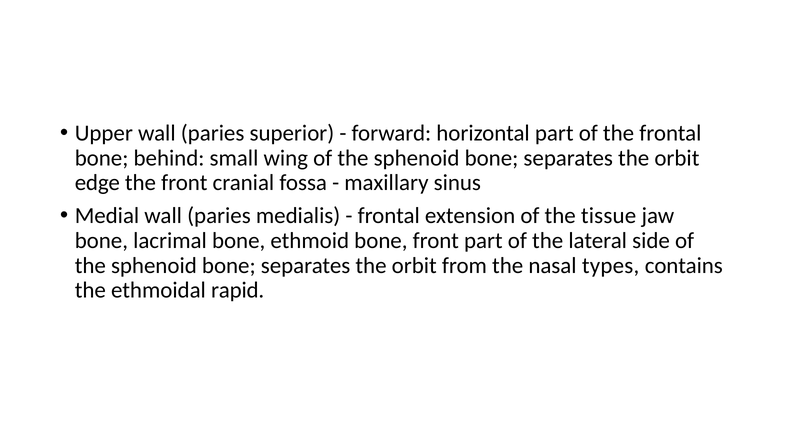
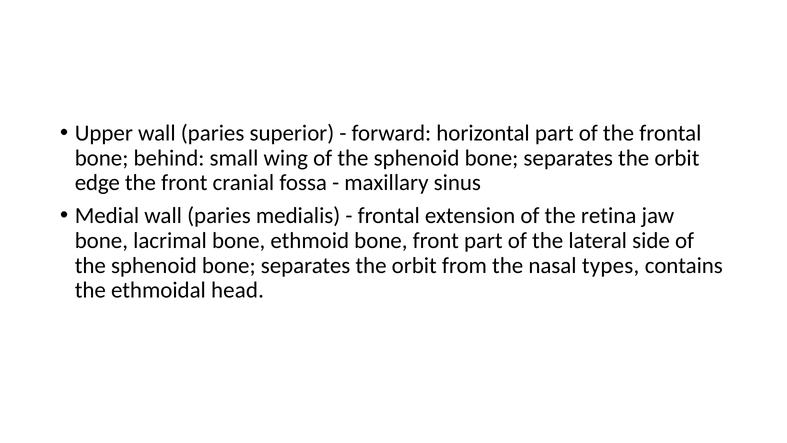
tissue: tissue -> retina
rapid: rapid -> head
